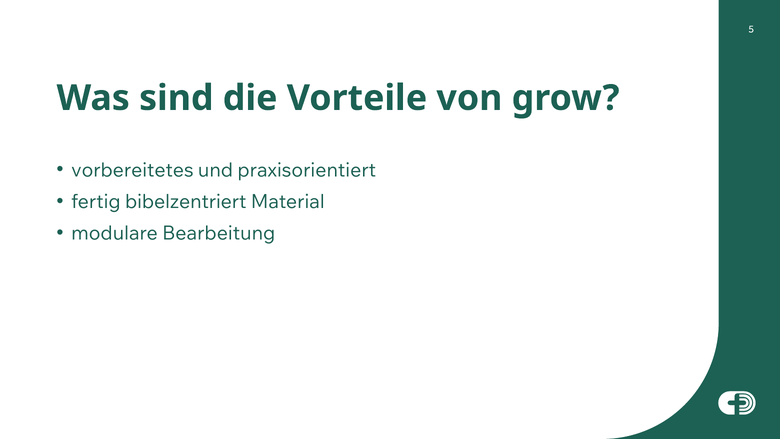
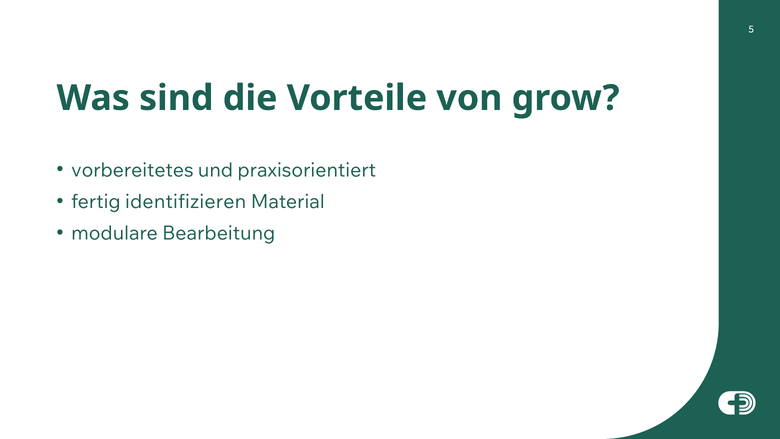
bibelzentriert: bibelzentriert -> identifizieren
